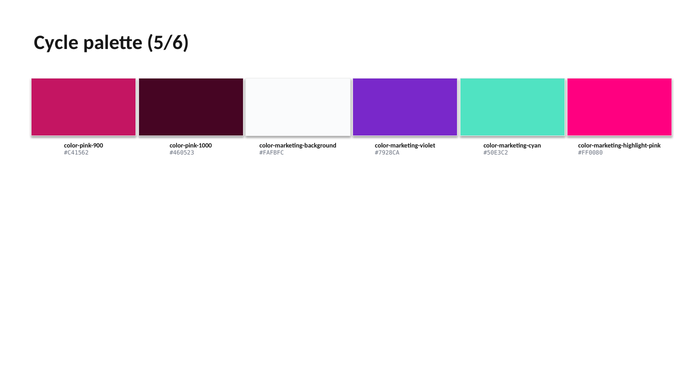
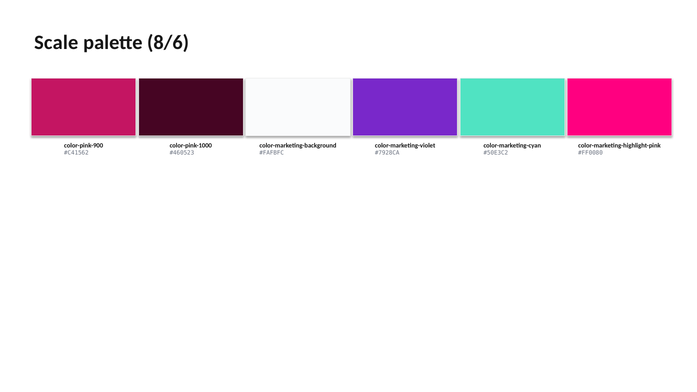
Cycle: Cycle -> Scale
5/6: 5/6 -> 8/6
